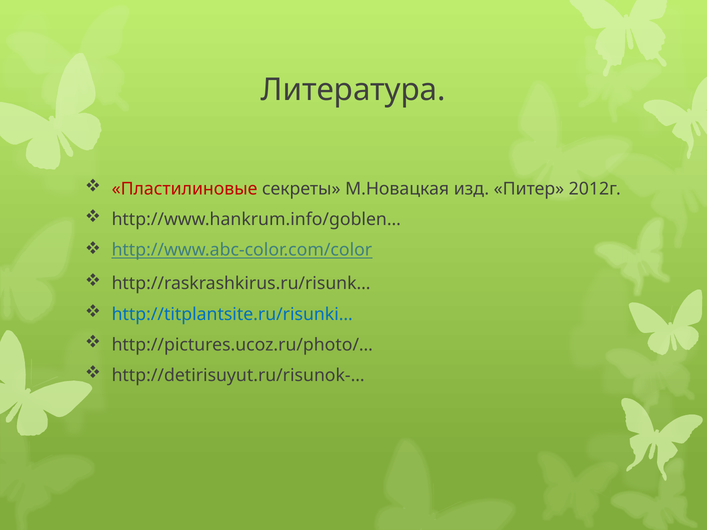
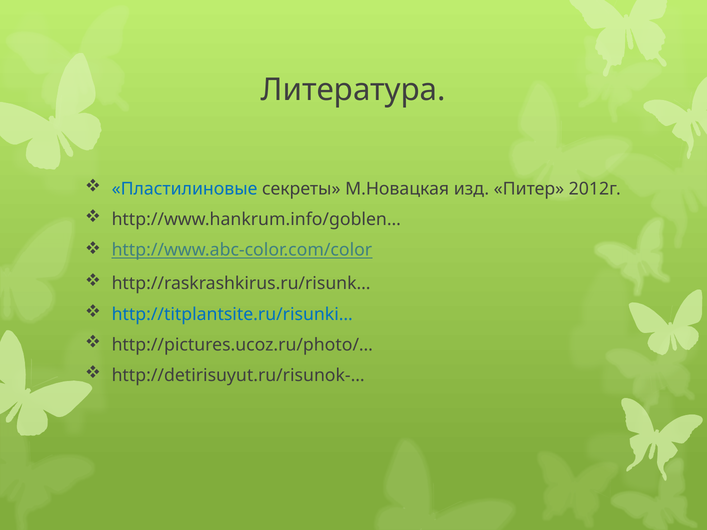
Пластилиновые colour: red -> blue
